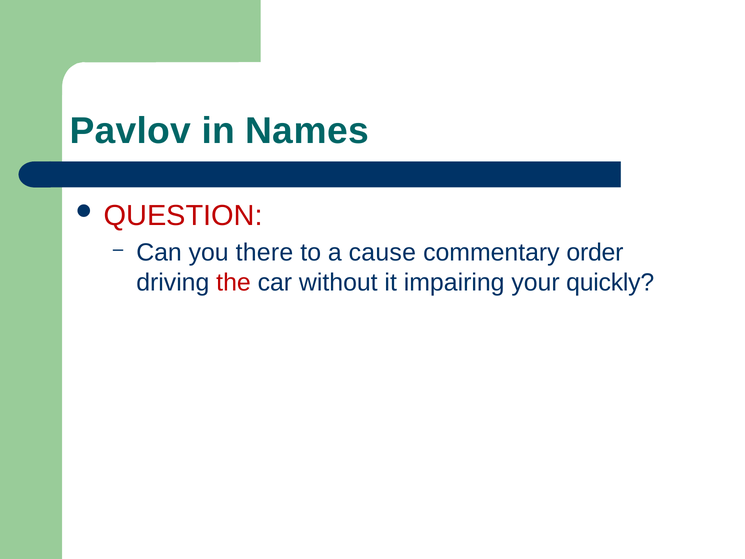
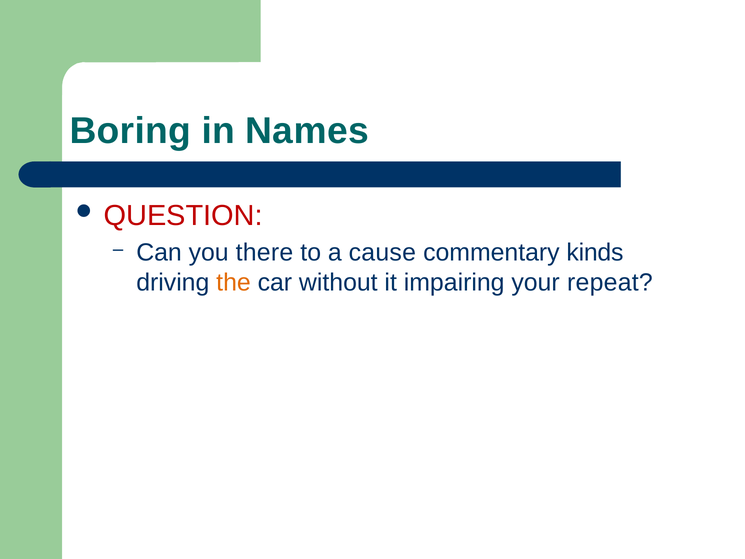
Pavlov: Pavlov -> Boring
order: order -> kinds
the colour: red -> orange
quickly: quickly -> repeat
